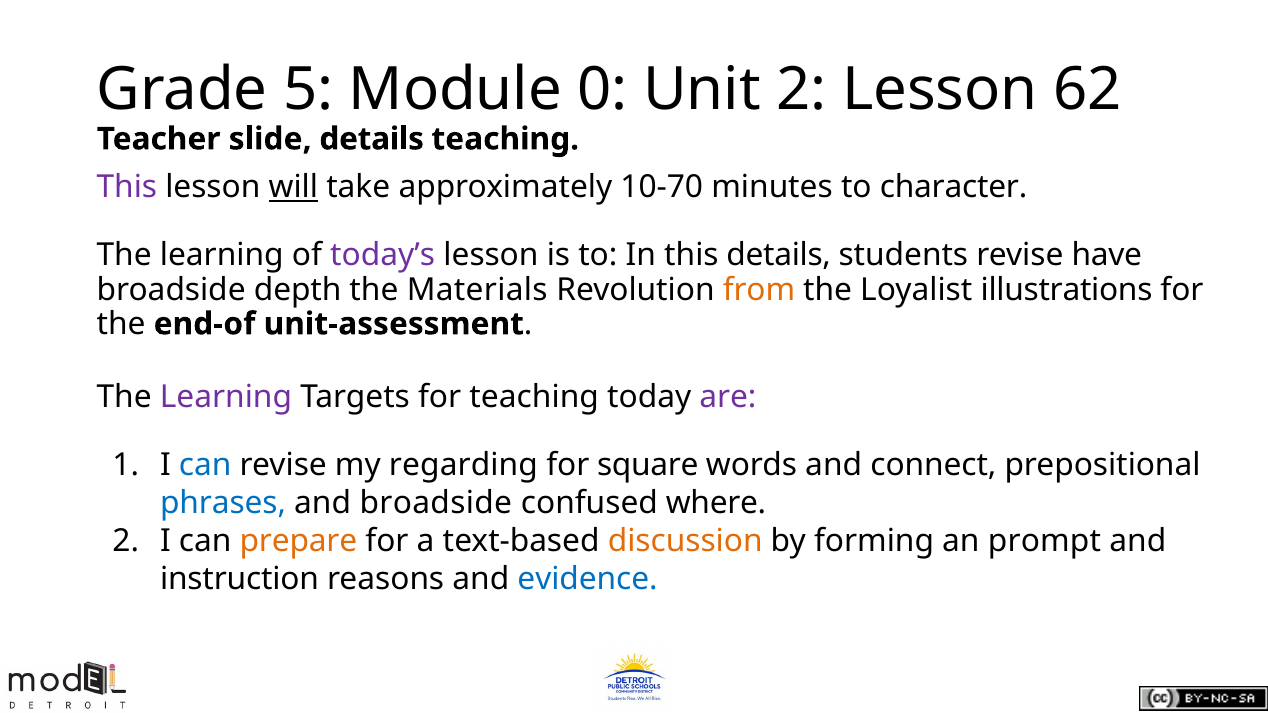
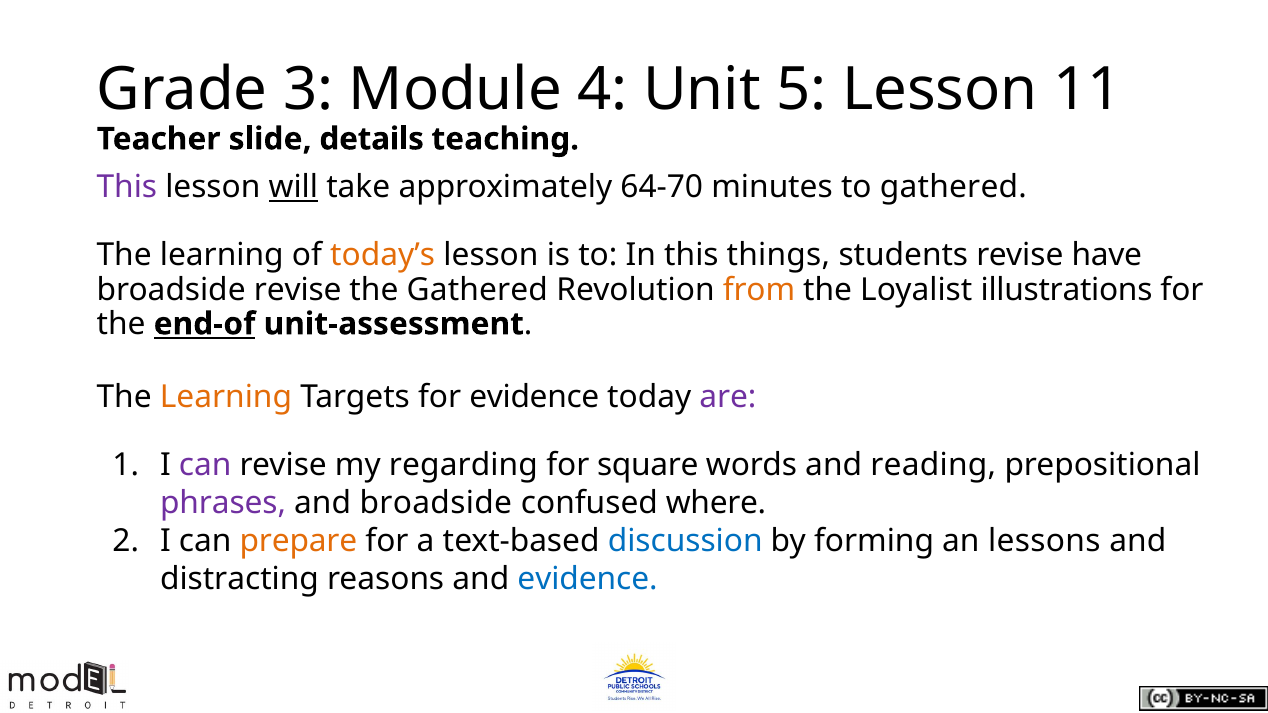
5: 5 -> 3
0: 0 -> 4
Unit 2: 2 -> 5
62: 62 -> 11
10-70: 10-70 -> 64-70
to character: character -> gathered
today’s colour: purple -> orange
this details: details -> things
broadside depth: depth -> revise
the Materials: Materials -> Gathered
end-of underline: none -> present
Learning at (226, 397) colour: purple -> orange
for teaching: teaching -> evidence
can at (205, 465) colour: blue -> purple
connect: connect -> reading
phrases colour: blue -> purple
discussion colour: orange -> blue
prompt: prompt -> lessons
instruction: instruction -> distracting
